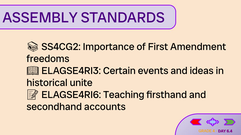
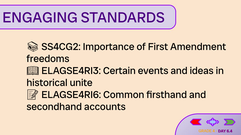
ASSEMBLY: ASSEMBLY -> ENGAGING
Teaching: Teaching -> Common
